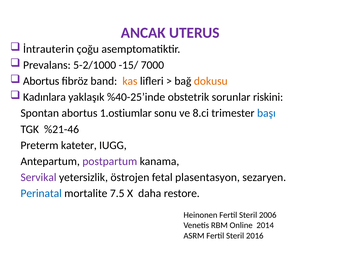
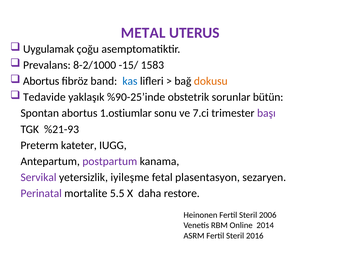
ANCAK: ANCAK -> METAL
İntrauterin: İntrauterin -> Uygulamak
5-2/1000: 5-2/1000 -> 8-2/1000
7000: 7000 -> 1583
kas colour: orange -> blue
Kadınlara: Kadınlara -> Tedavide
%40-25’inde: %40-25’inde -> %90-25’inde
riskini: riskini -> bütün
8.ci: 8.ci -> 7.ci
başı colour: blue -> purple
%21-46: %21-46 -> %21-93
östrojen: östrojen -> iyileşme
Perinatal colour: blue -> purple
7.5: 7.5 -> 5.5
